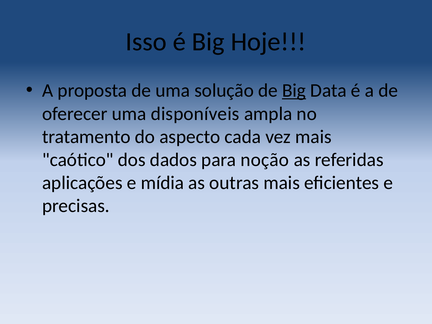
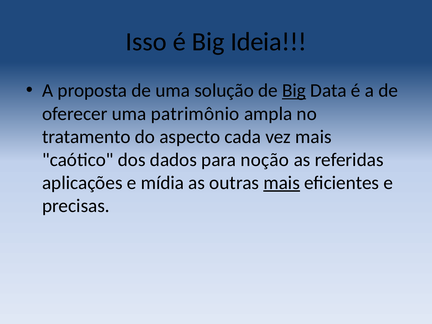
Hoje: Hoje -> Ideia
disponíveis: disponíveis -> patrimônio
mais at (282, 183) underline: none -> present
